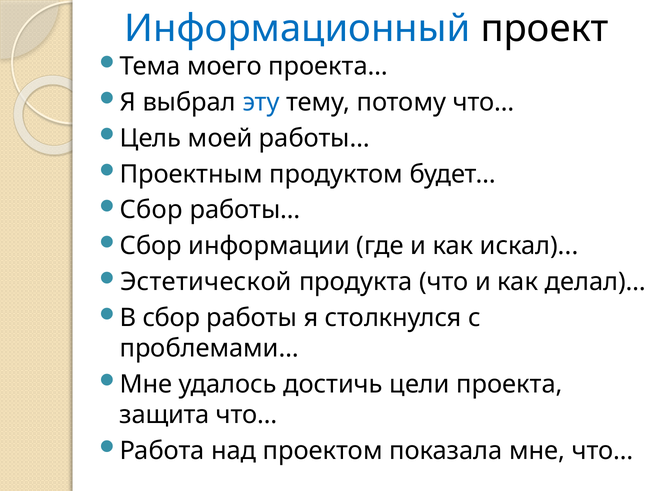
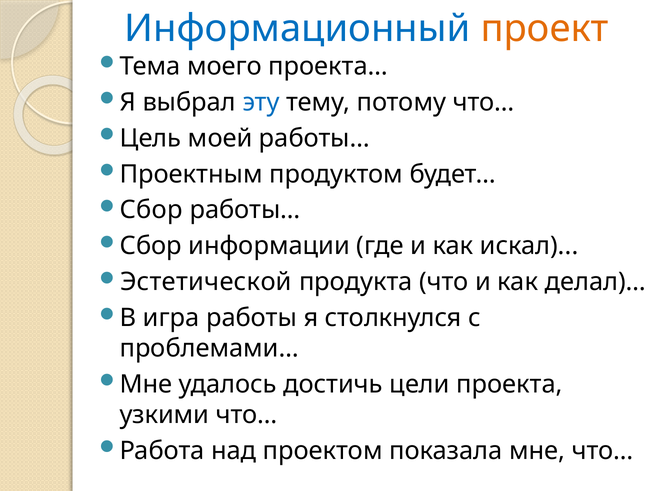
проект colour: black -> orange
В сбор: сбор -> игра
защита: защита -> узкими
